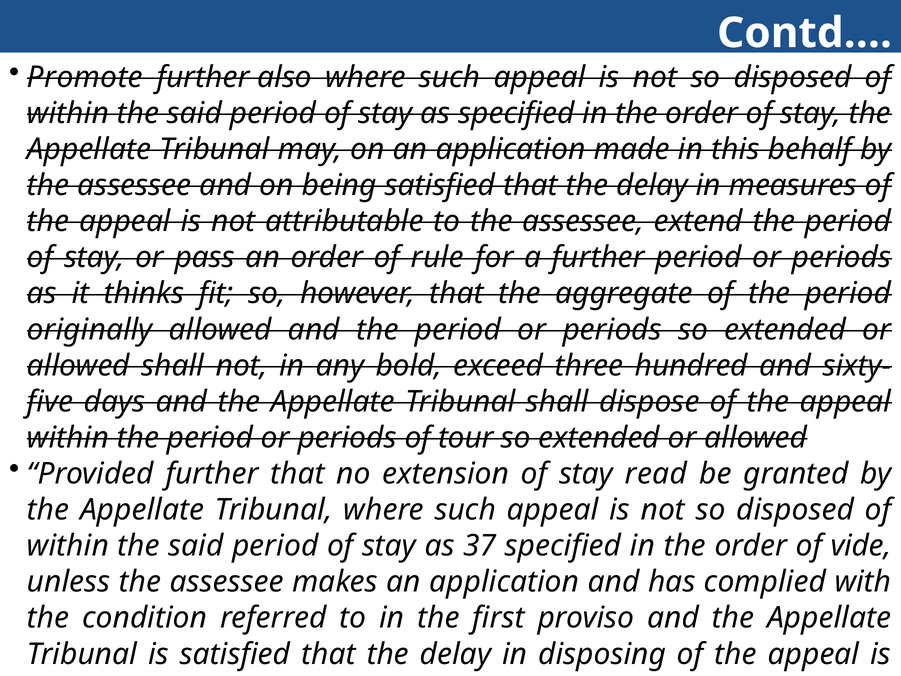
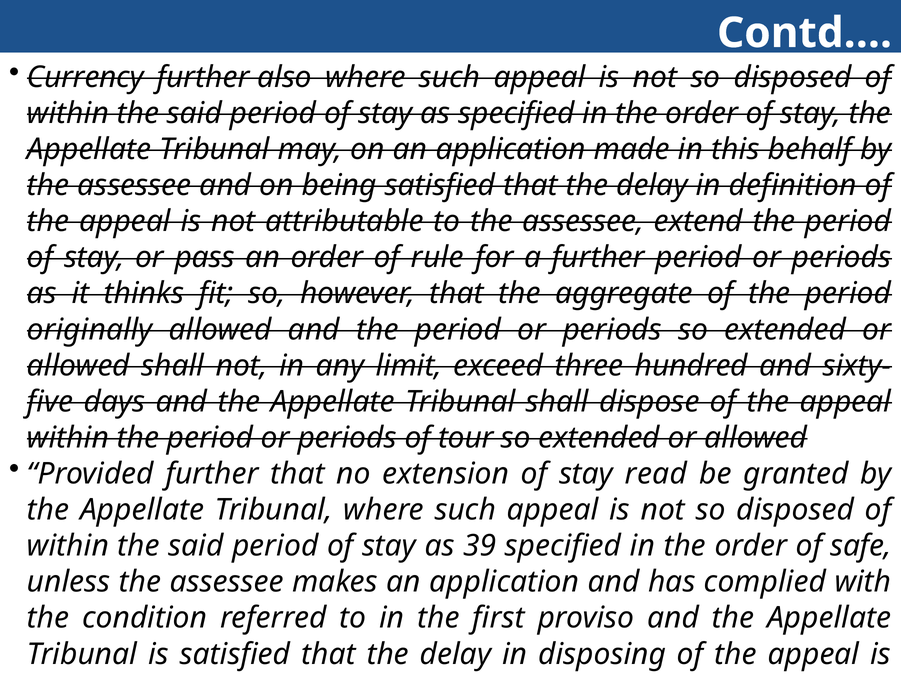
Promote: Promote -> Currency
measures: measures -> definition
bold: bold -> limit
37: 37 -> 39
vide: vide -> safe
